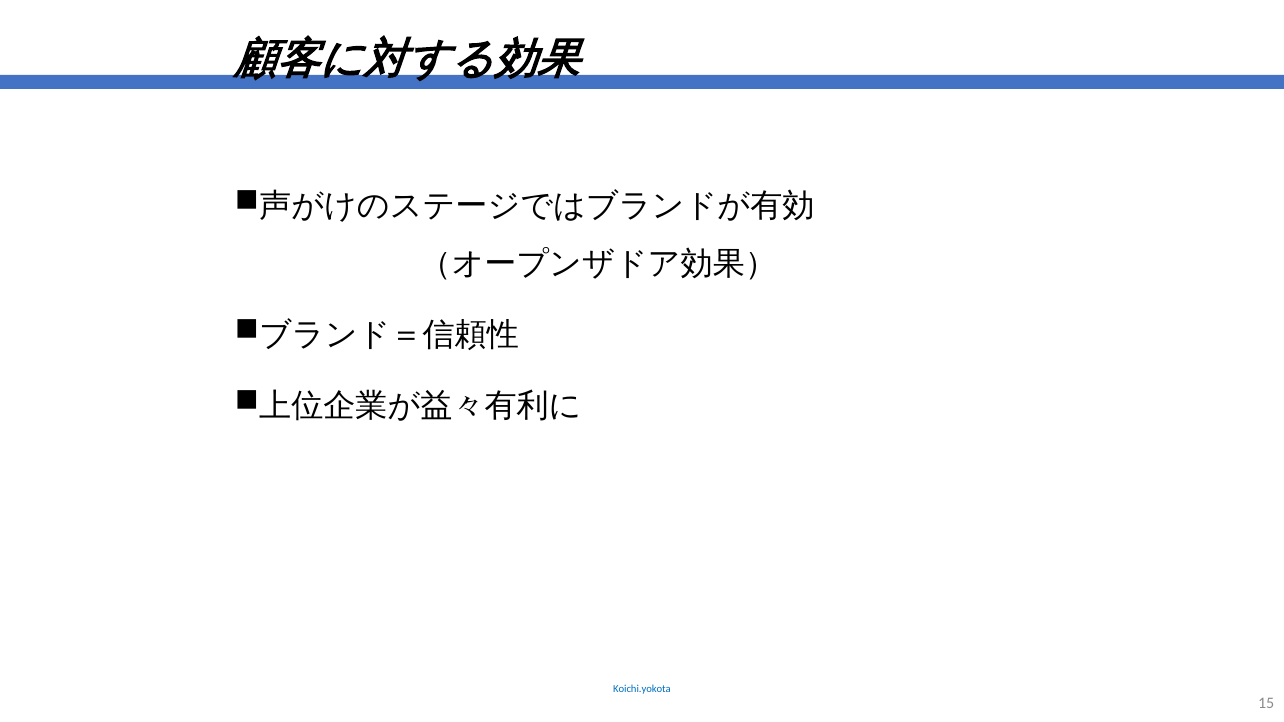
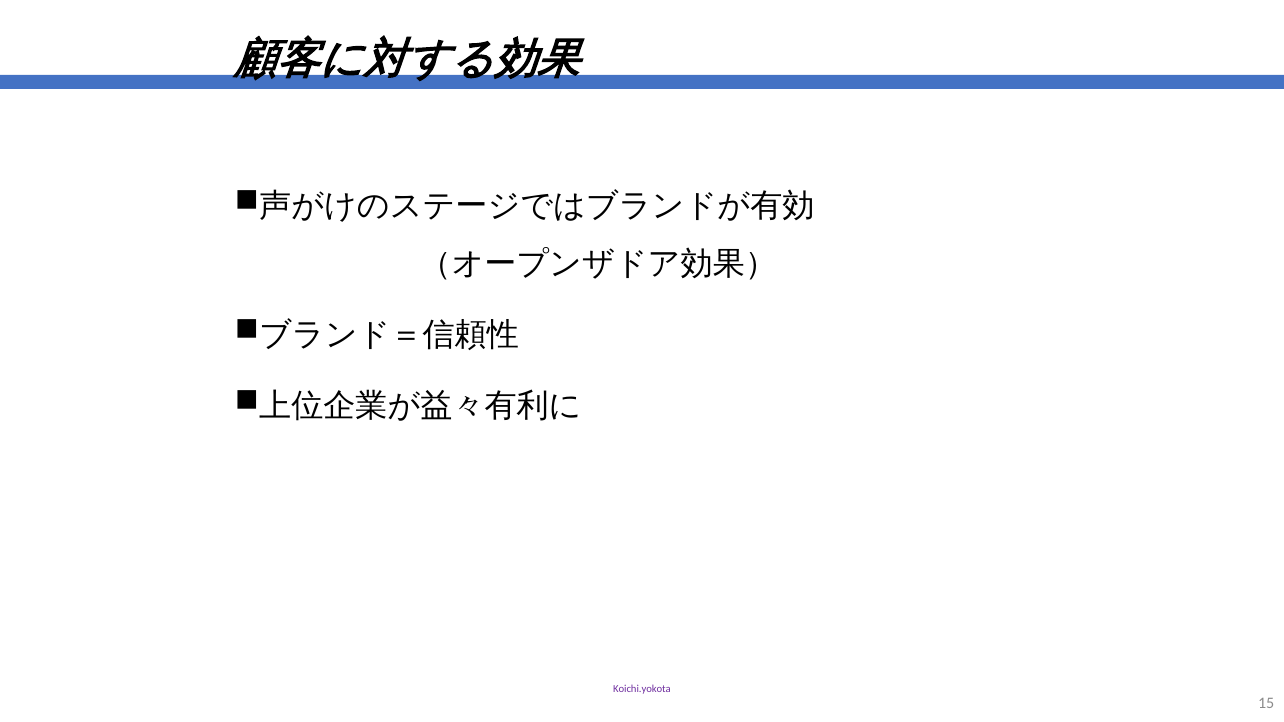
Koichi.yokota colour: blue -> purple
